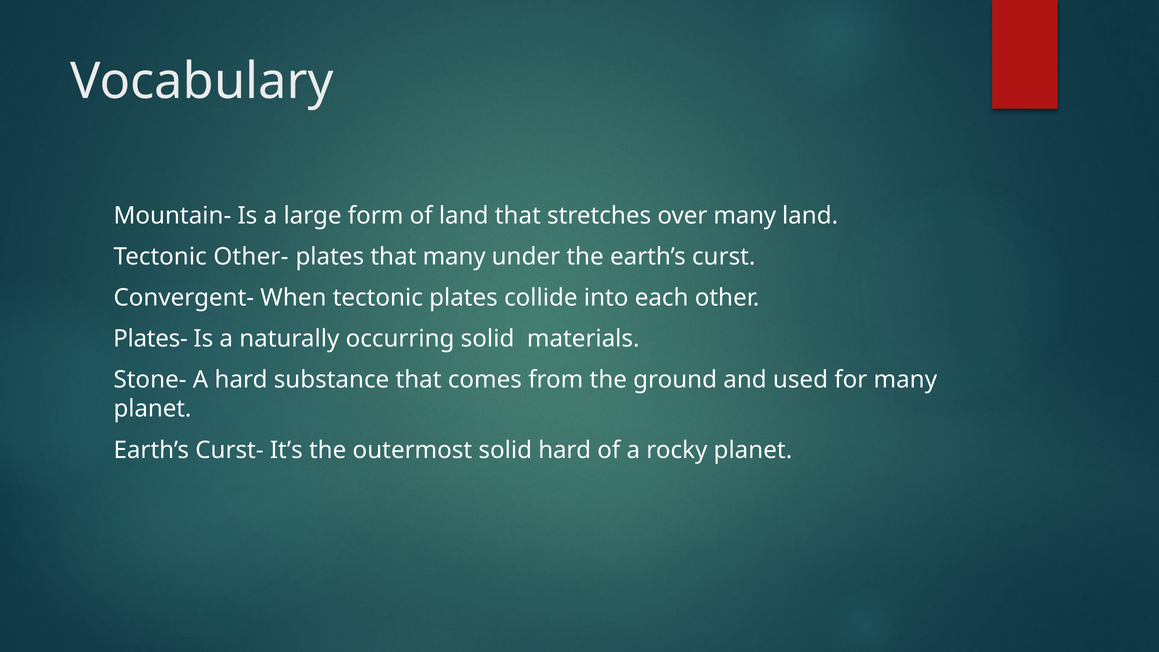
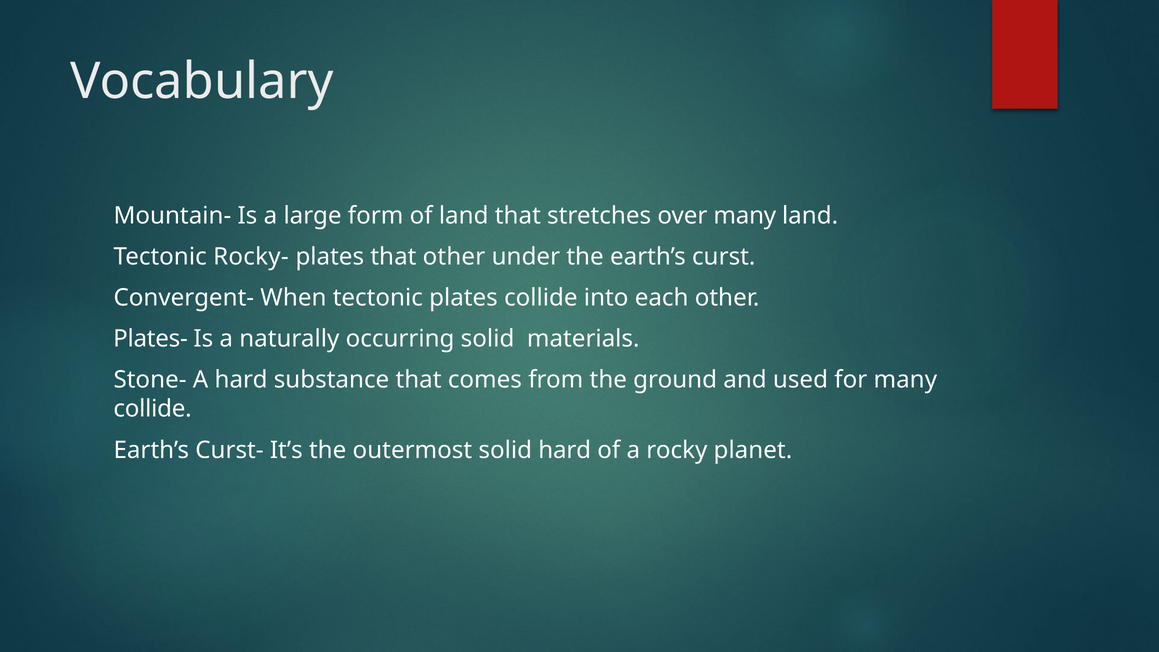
Other-: Other- -> Rocky-
that many: many -> other
planet at (153, 409): planet -> collide
